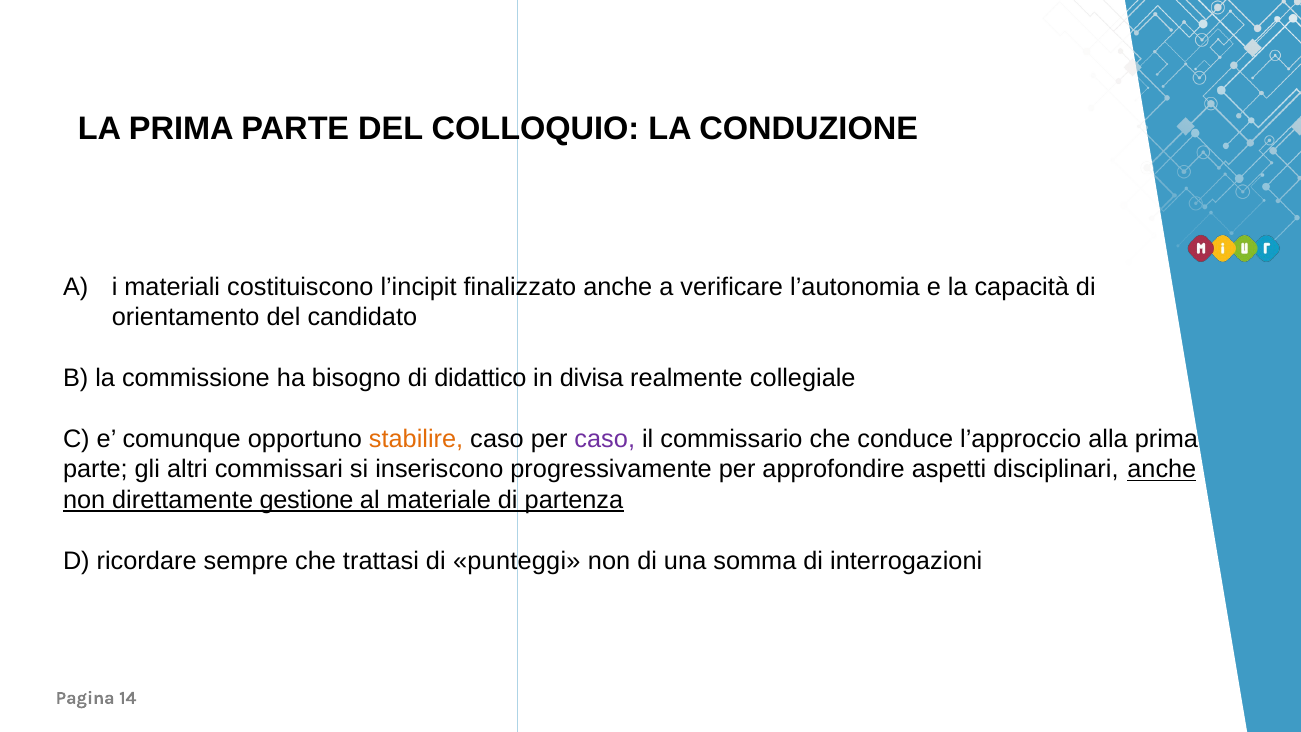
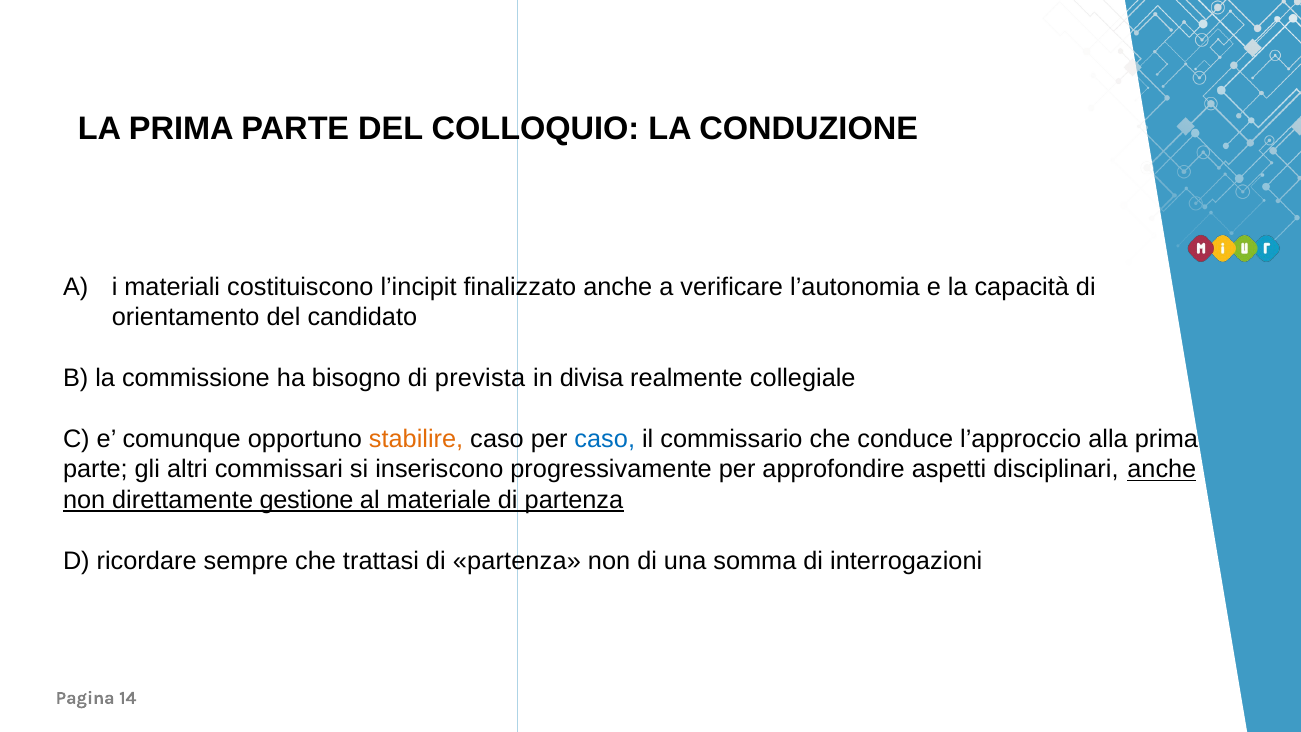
didattico: didattico -> prevista
caso at (605, 439) colour: purple -> blue
trattasi di punteggi: punteggi -> partenza
